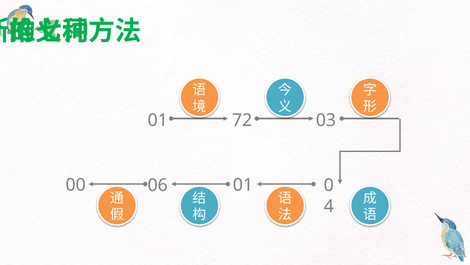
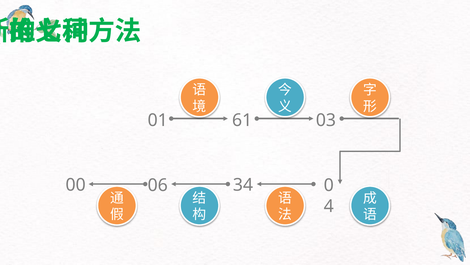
72: 72 -> 61
06 01: 01 -> 34
